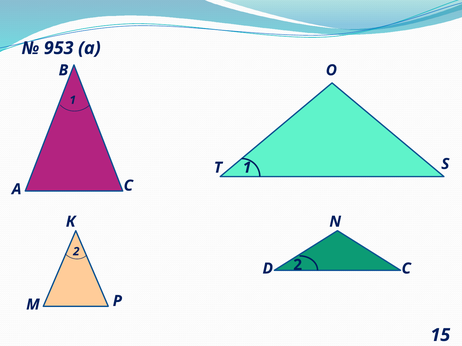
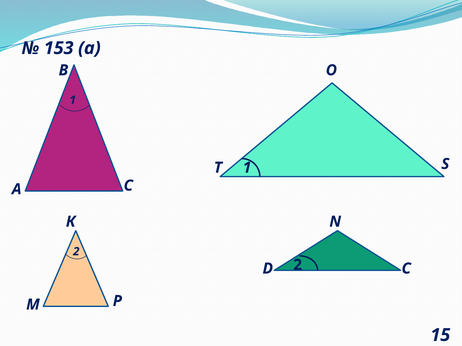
953: 953 -> 153
